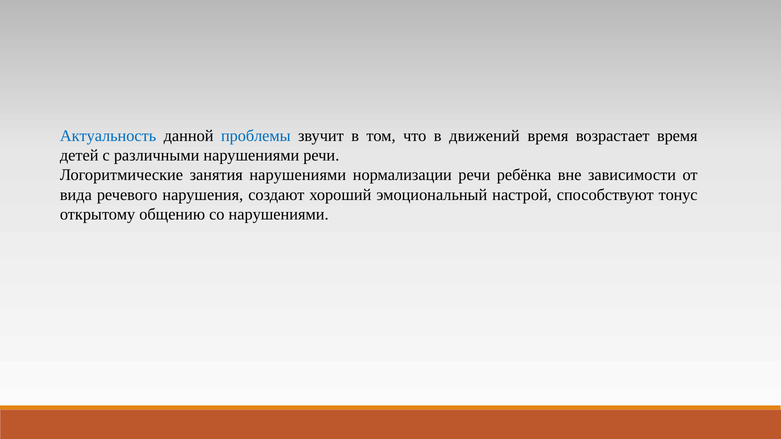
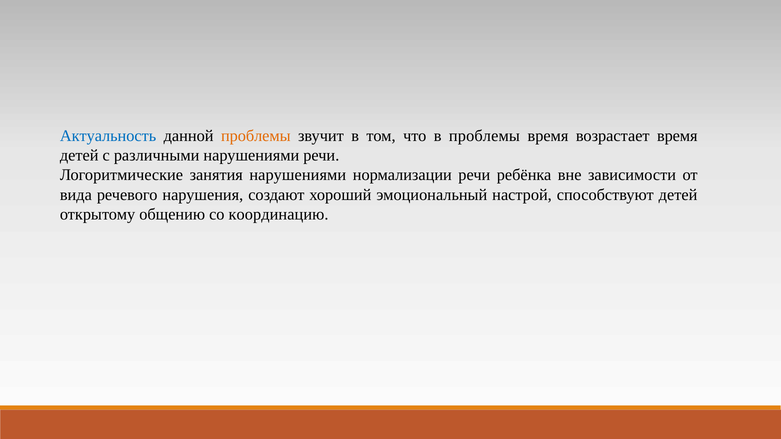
проблемы at (256, 136) colour: blue -> orange
в движений: движений -> проблемы
способствуют тонус: тонус -> детей
со нарушениями: нарушениями -> координацию
